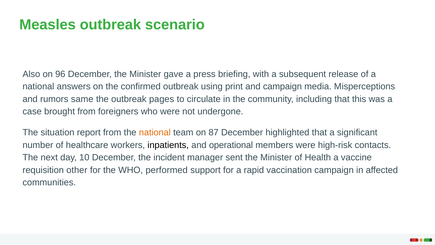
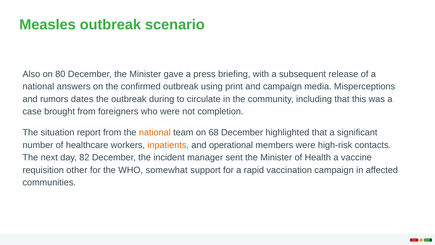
96: 96 -> 80
same: same -> dates
pages: pages -> during
undergone: undergone -> completion
87: 87 -> 68
inpatients colour: black -> orange
10: 10 -> 82
performed: performed -> somewhat
